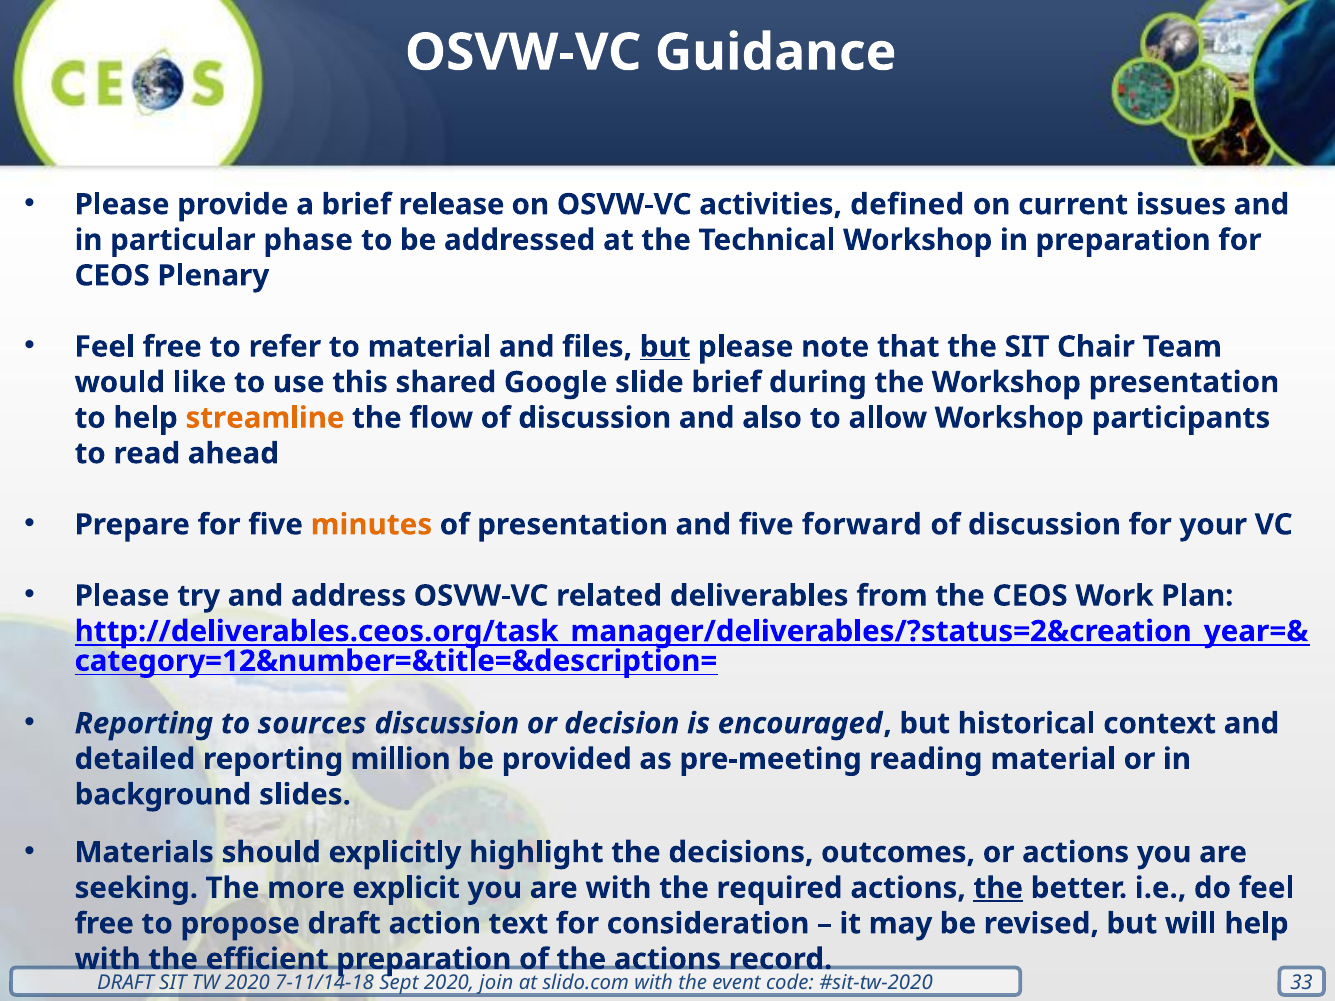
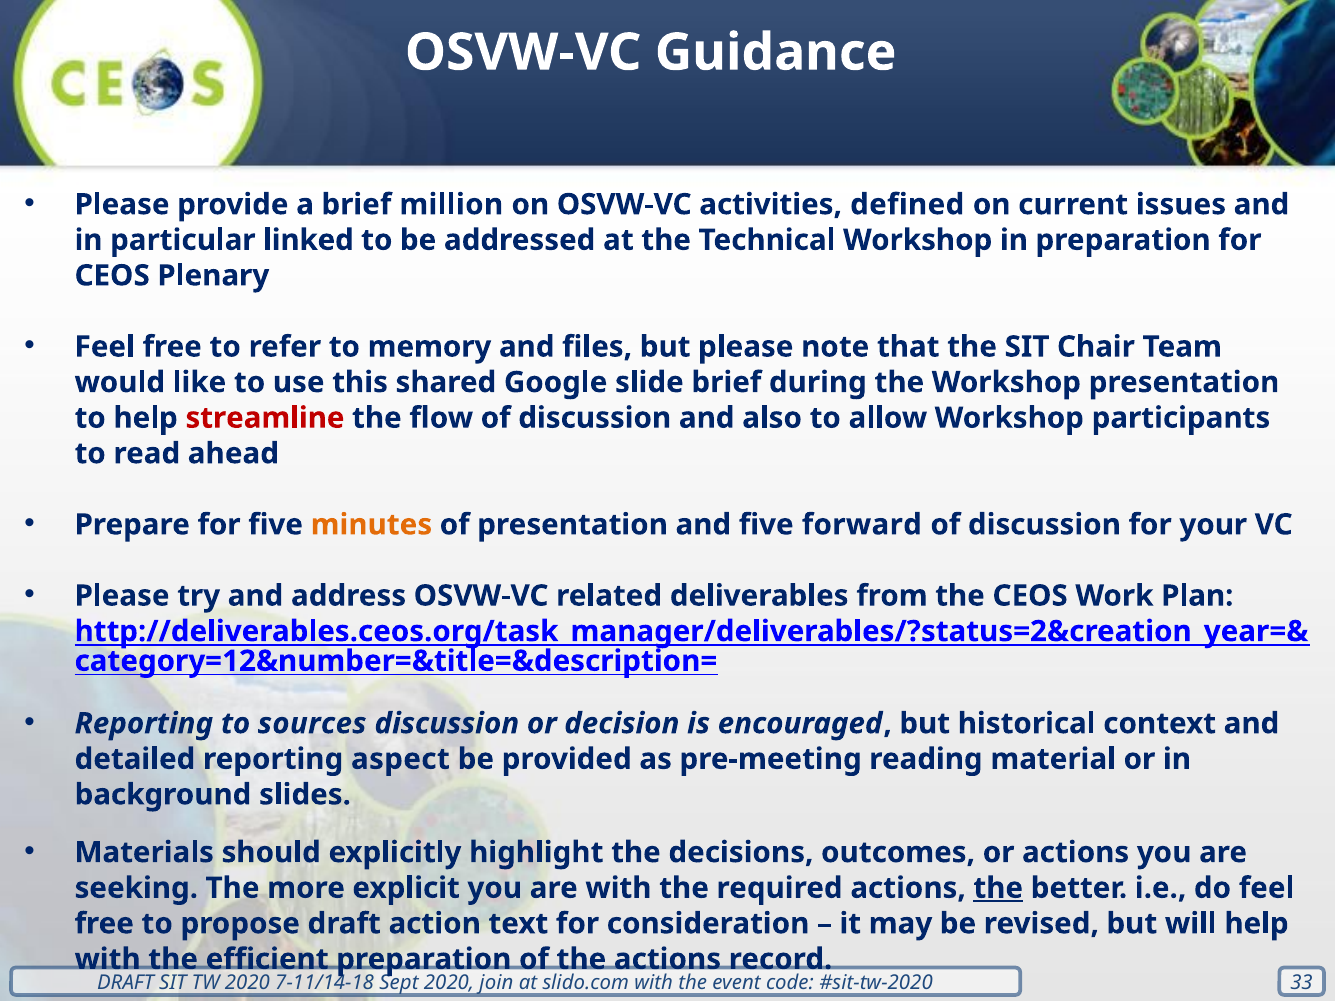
release: release -> million
phase: phase -> linked
to material: material -> memory
but at (665, 347) underline: present -> none
streamline colour: orange -> red
million: million -> aspect
